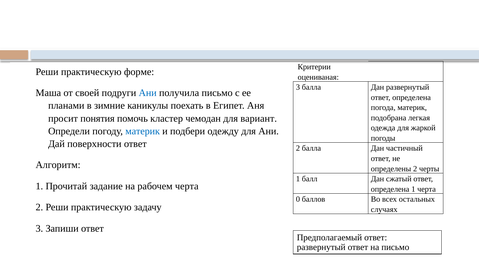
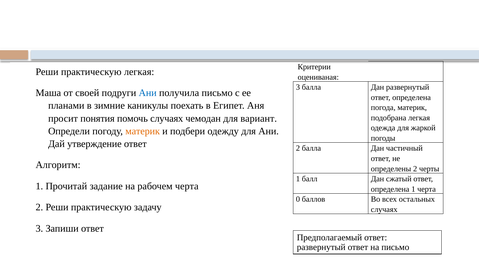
практическую форме: форме -> легкая
помочь кластер: кластер -> случаях
материк at (143, 131) colour: blue -> orange
поверхности: поверхности -> утверждение
